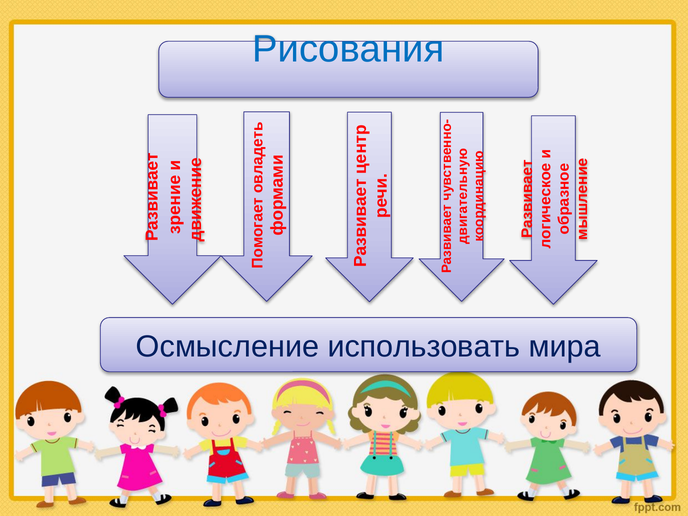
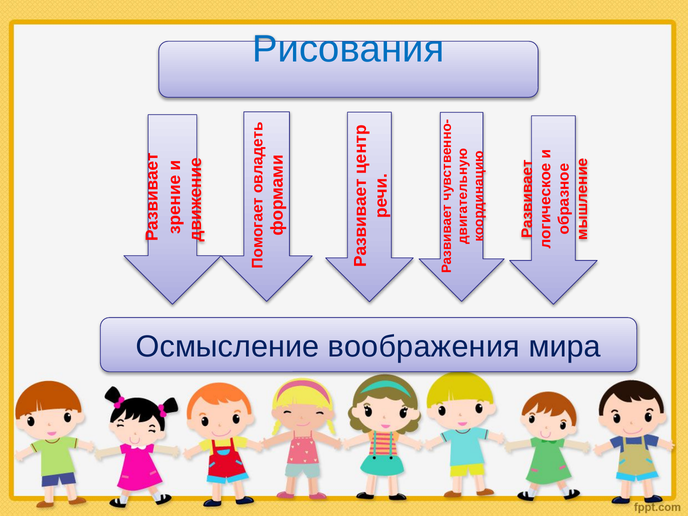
использовать: использовать -> воображения
